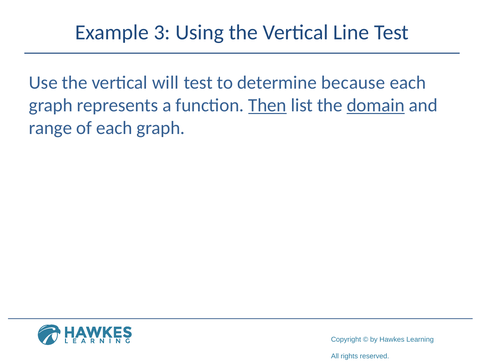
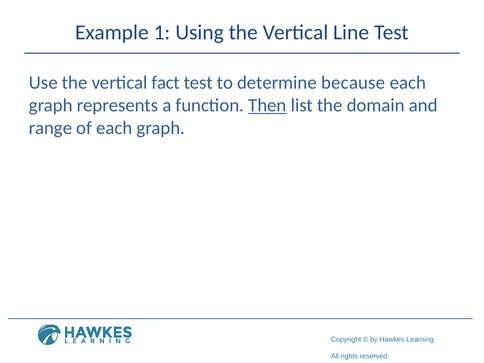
3: 3 -> 1
will: will -> fact
domain underline: present -> none
